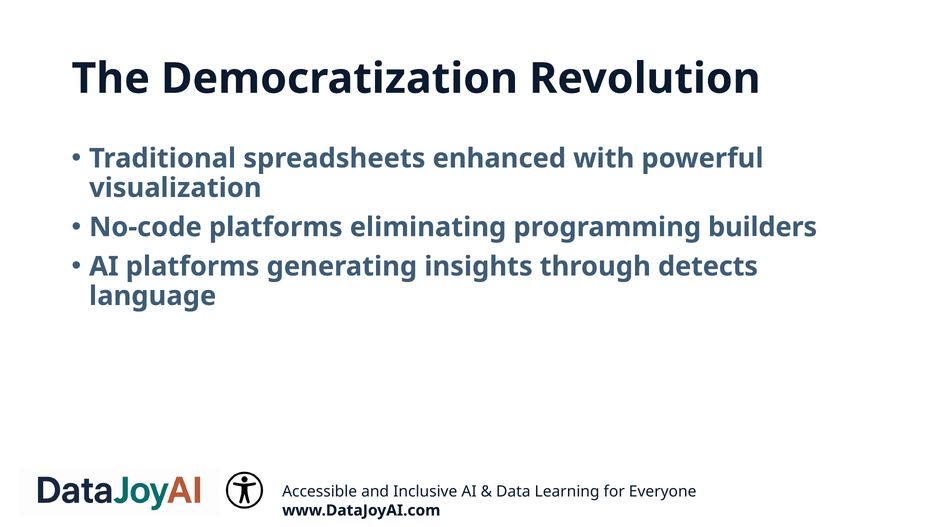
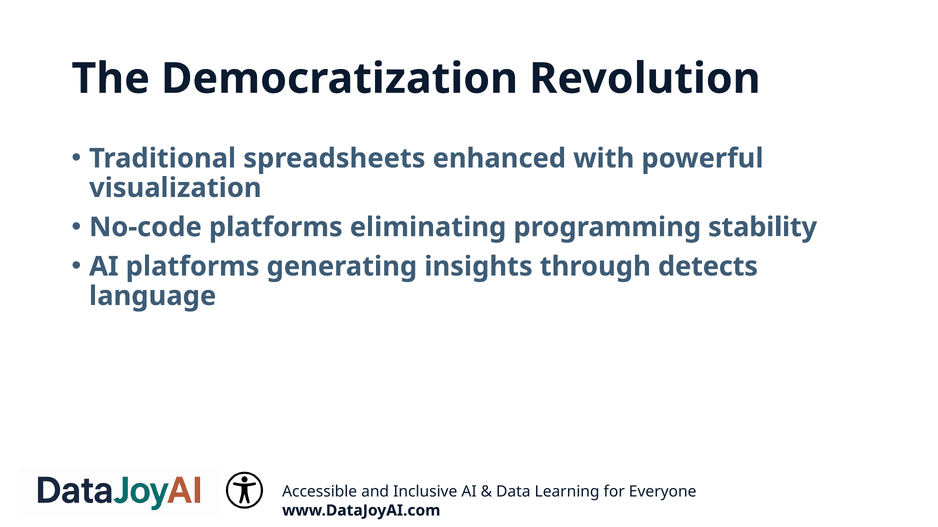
builders: builders -> stability
